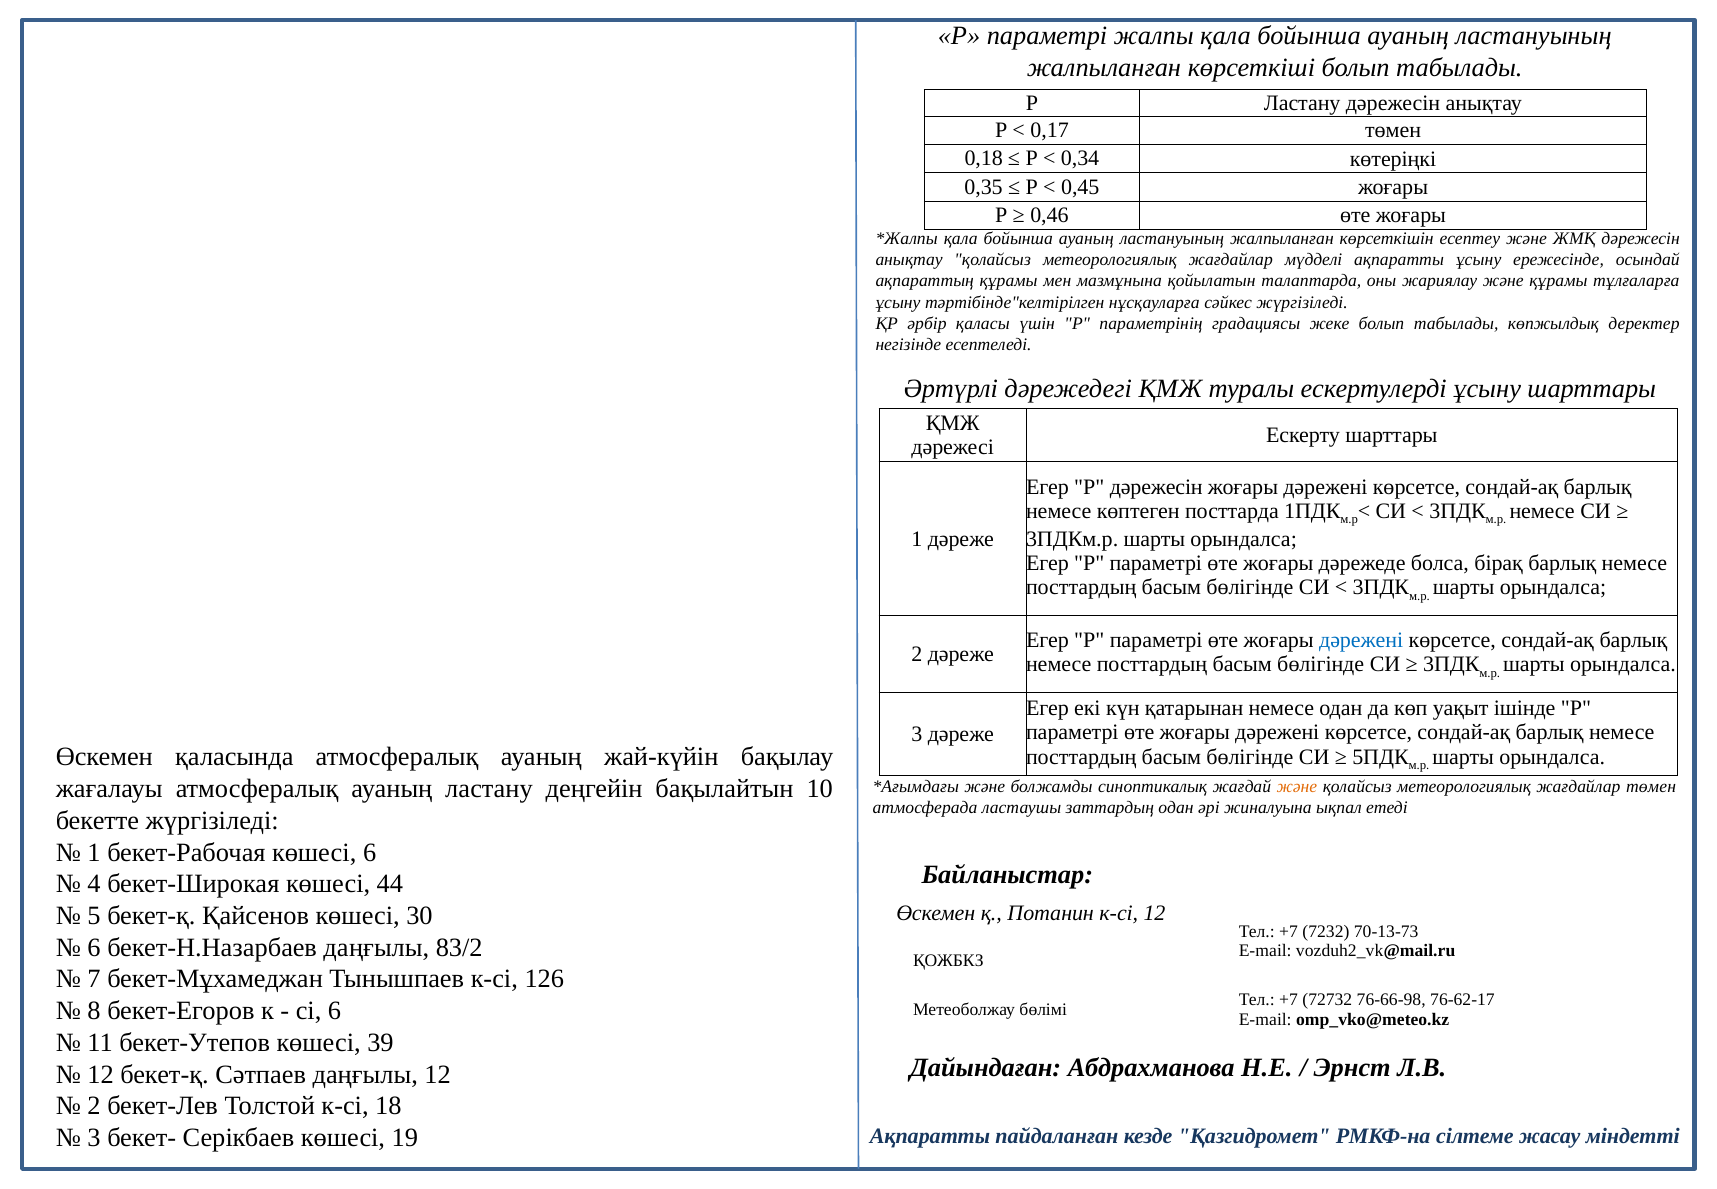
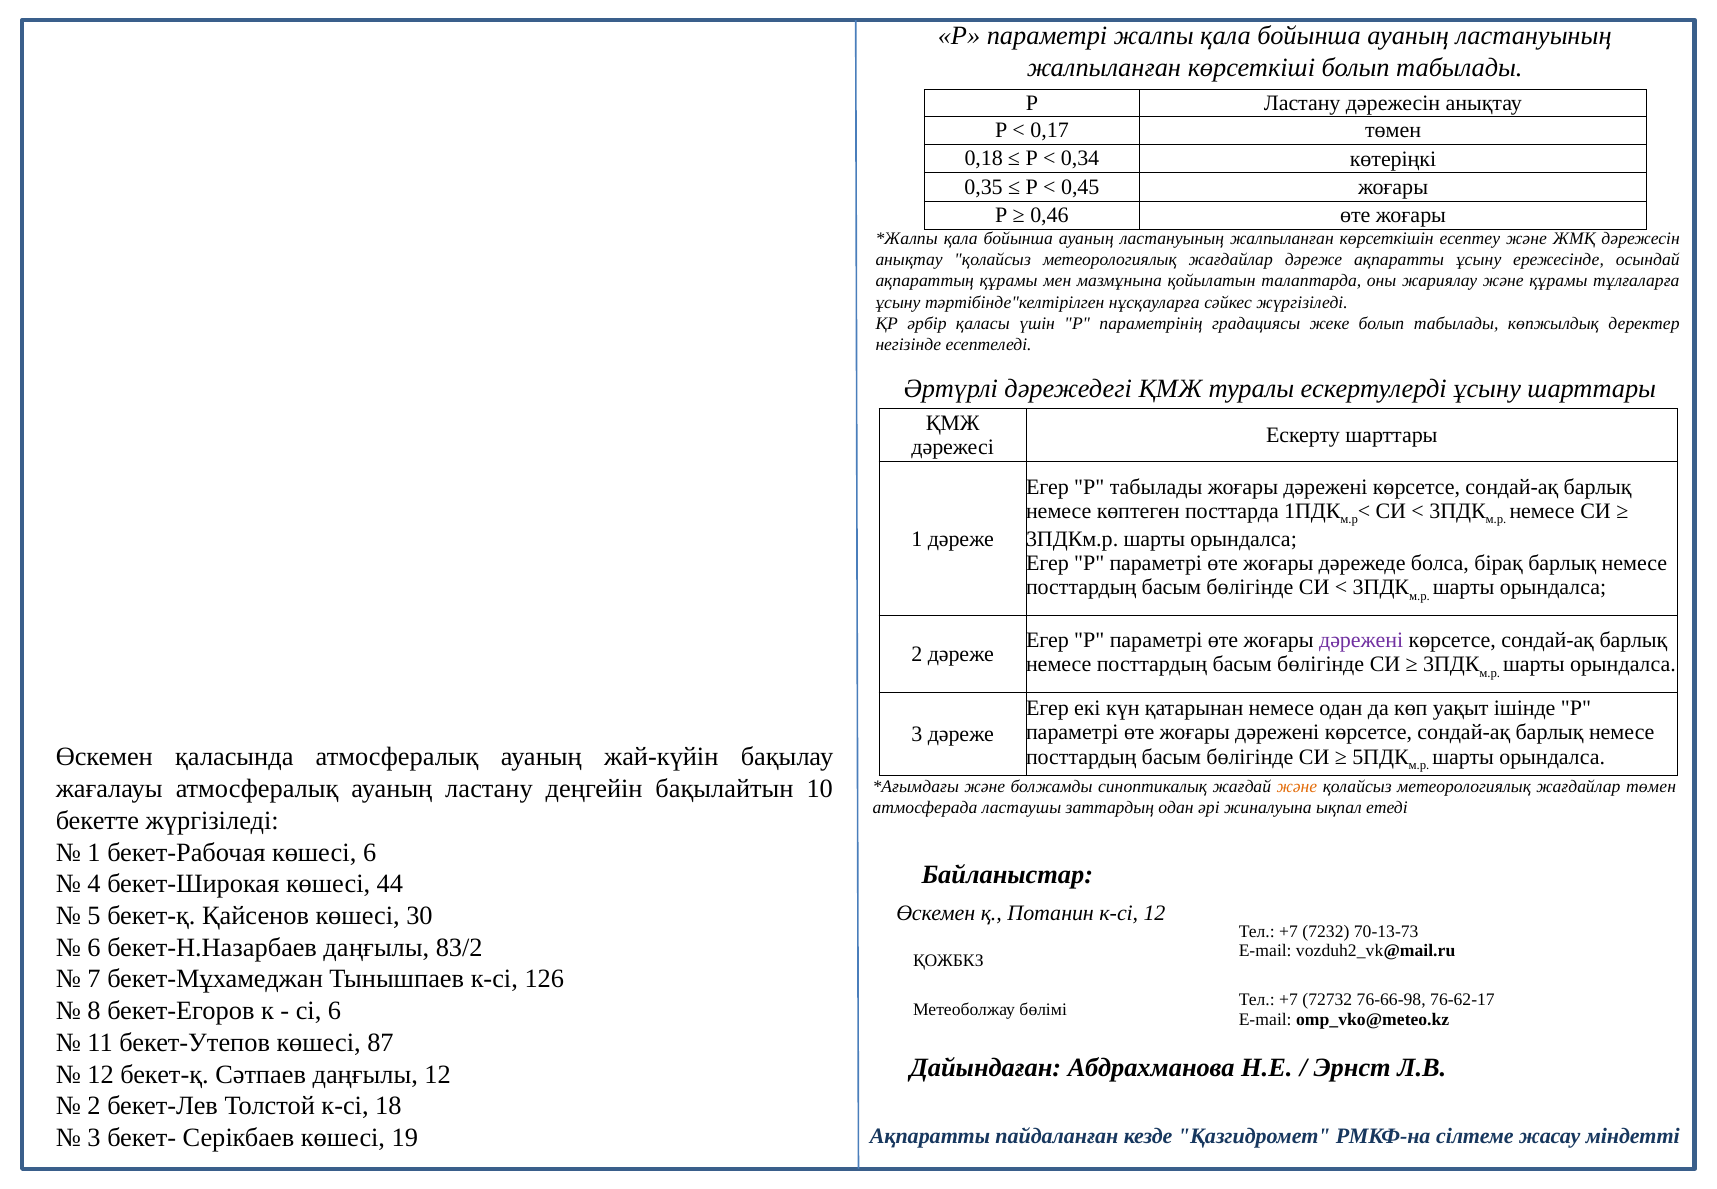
жағдайлар мүдделі: мүдделі -> дәреже
Р дәрежесін: дәрежесін -> табылады
дәрежені at (1361, 640) colour: blue -> purple
39: 39 -> 87
